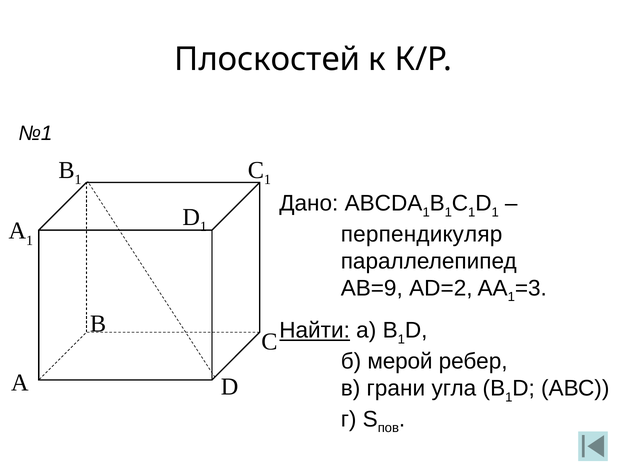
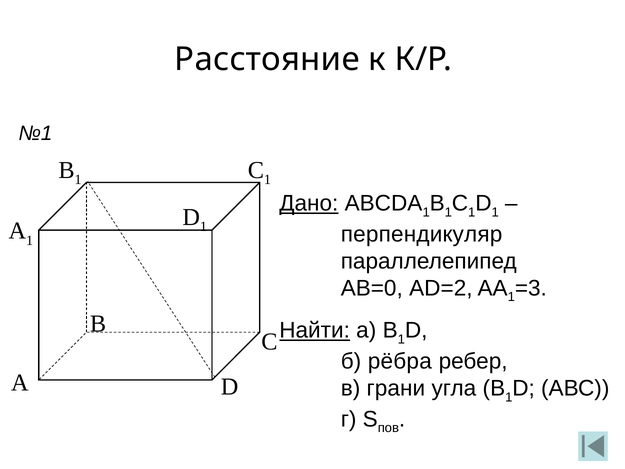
Плоскостей: Плоскостей -> Расстояние
Дано underline: none -> present
АВ=9: АВ=9 -> АВ=0
мерой: мерой -> рёбра
